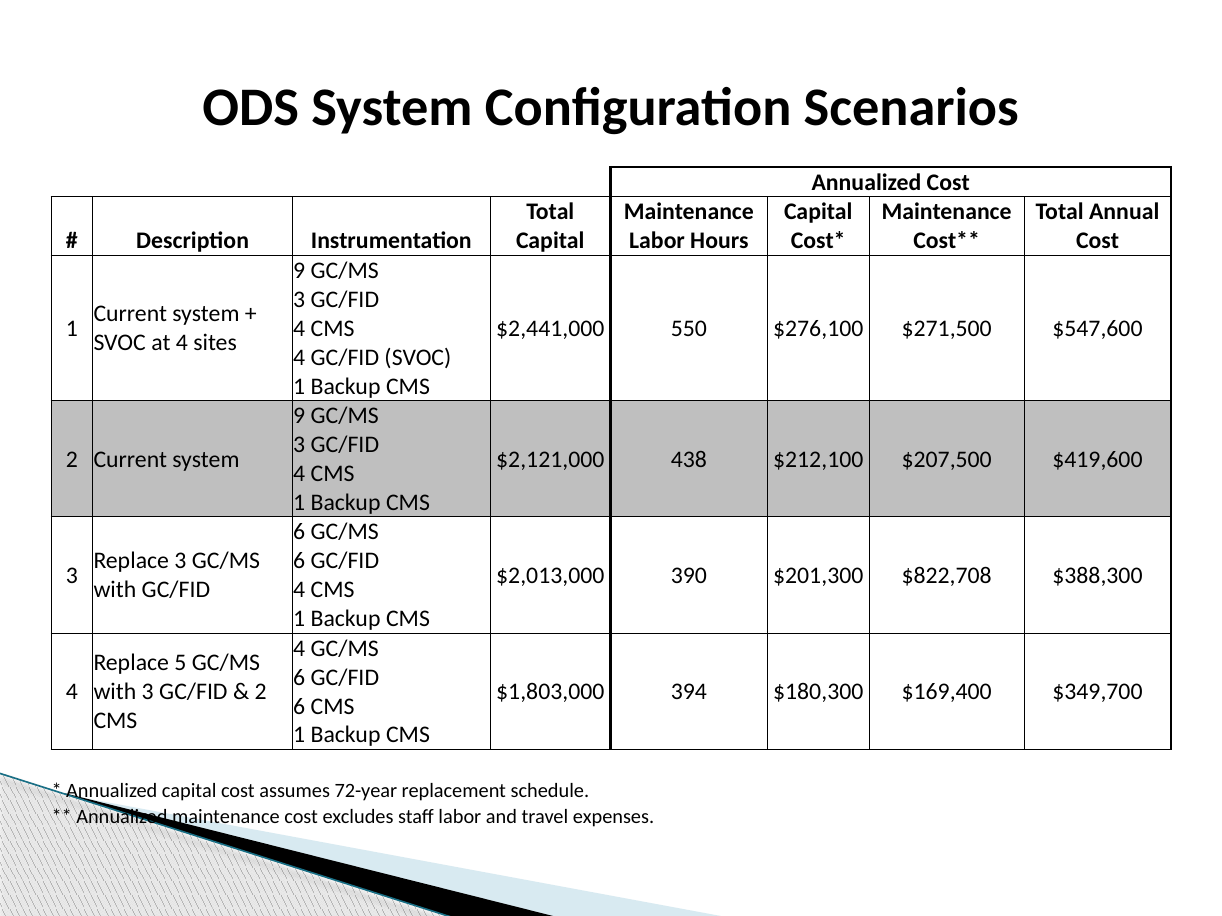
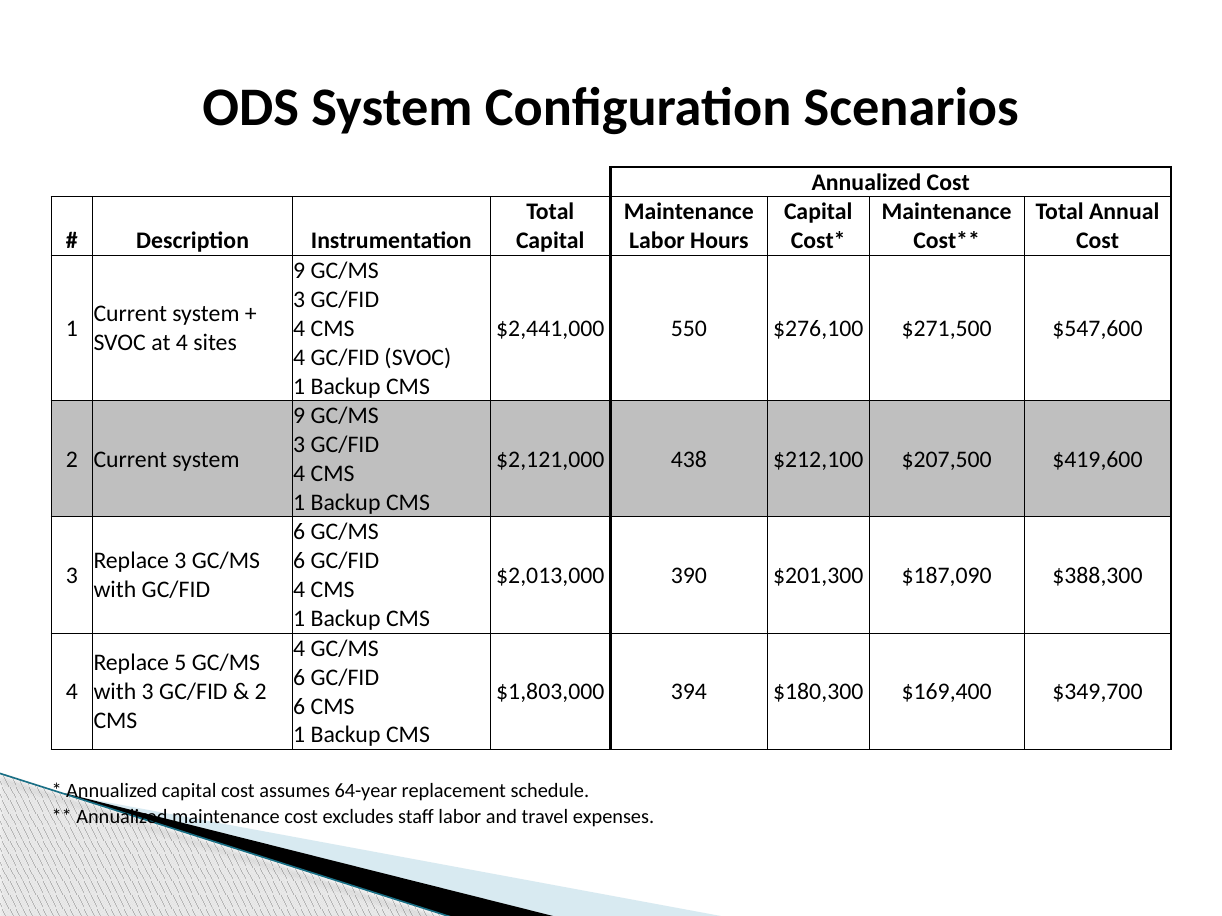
$822,708: $822,708 -> $187,090
72-year: 72-year -> 64-year
